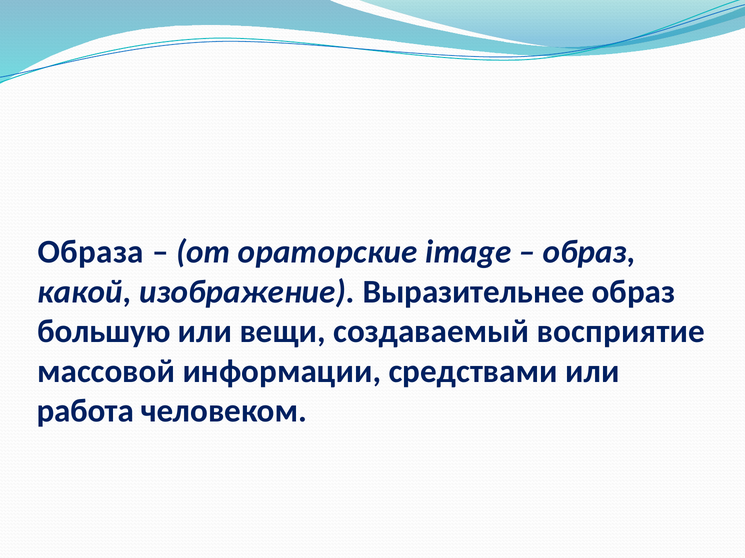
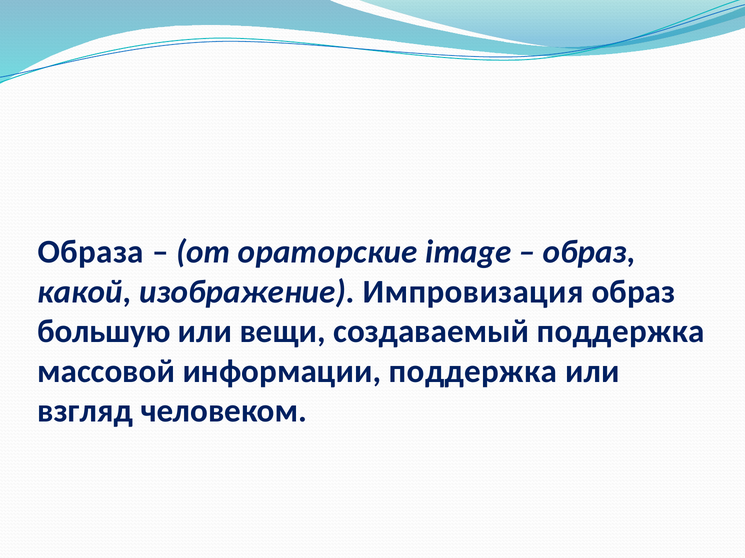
Выразительнее: Выразительнее -> Импровизация
создаваемый восприятие: восприятие -> поддержка
информации средствами: средствами -> поддержка
работа: работа -> взгляд
